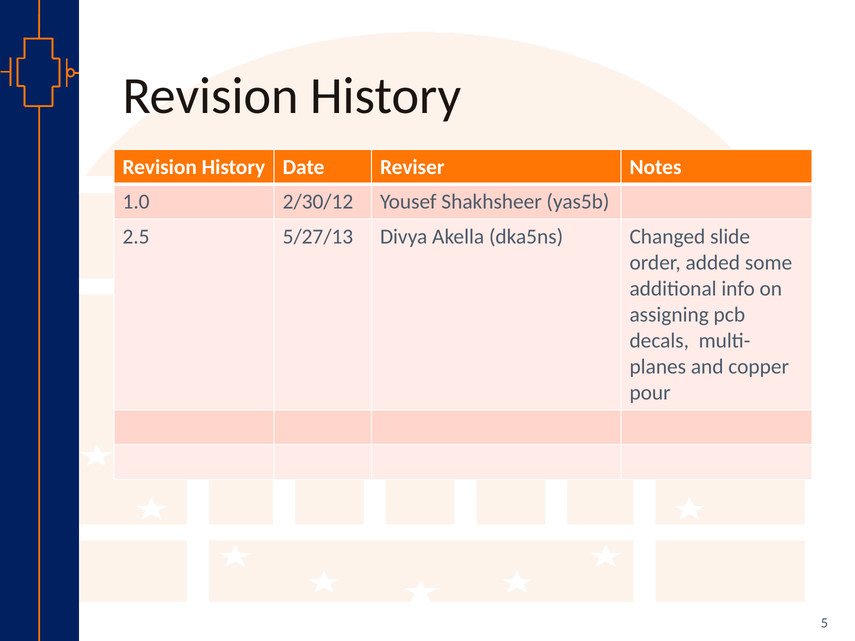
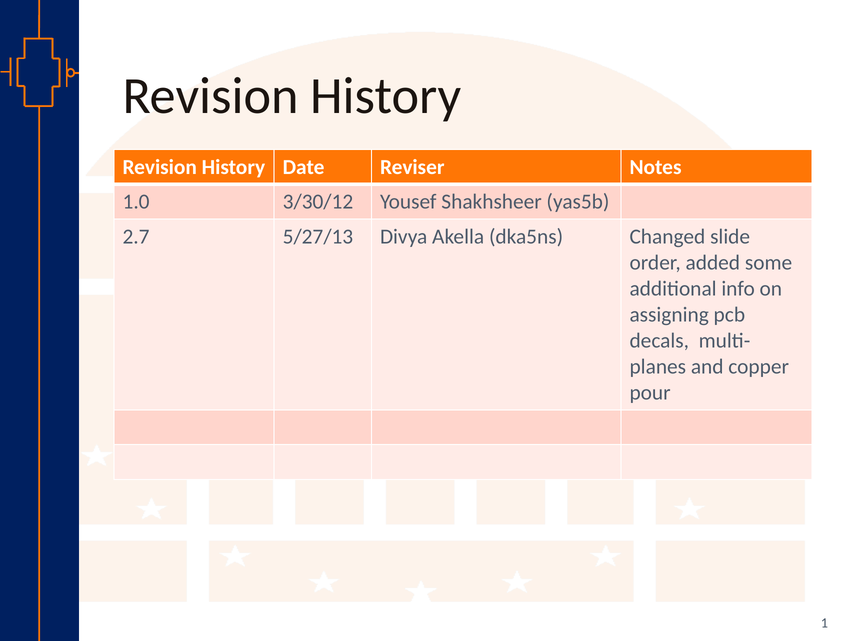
2/30/12: 2/30/12 -> 3/30/12
2.5: 2.5 -> 2.7
5: 5 -> 1
